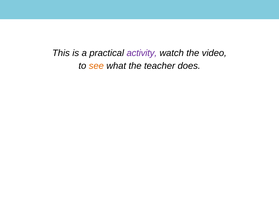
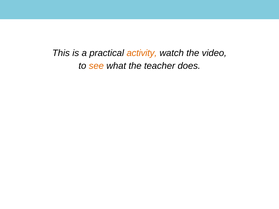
activity colour: purple -> orange
